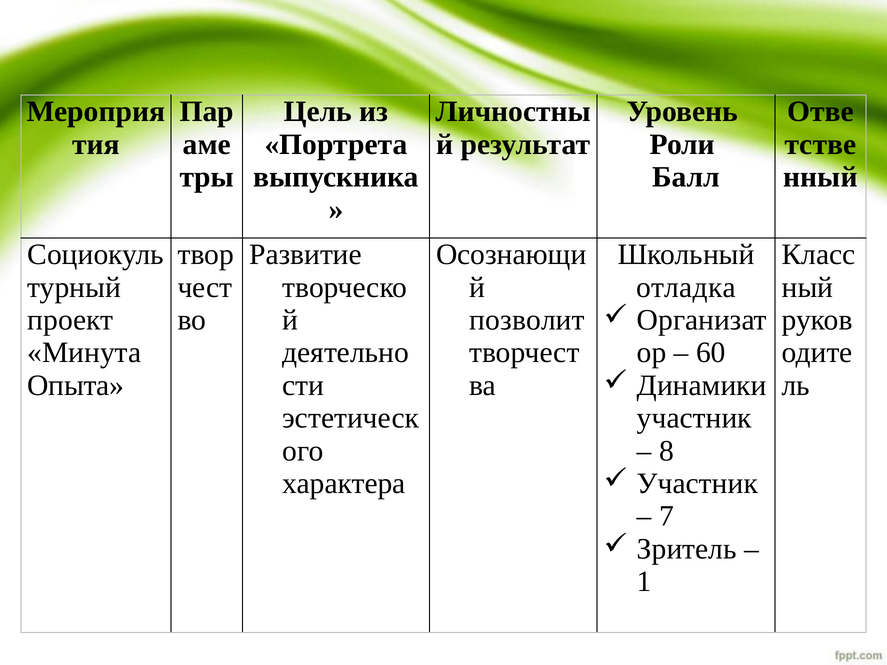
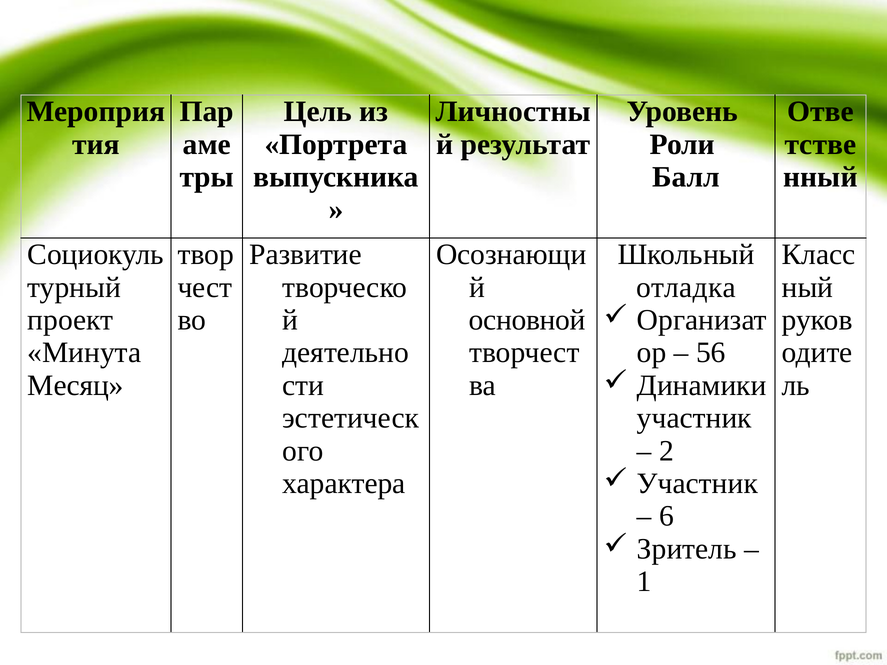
позволит: позволит -> основной
60: 60 -> 56
Опыта: Опыта -> Месяц
8: 8 -> 2
7: 7 -> 6
